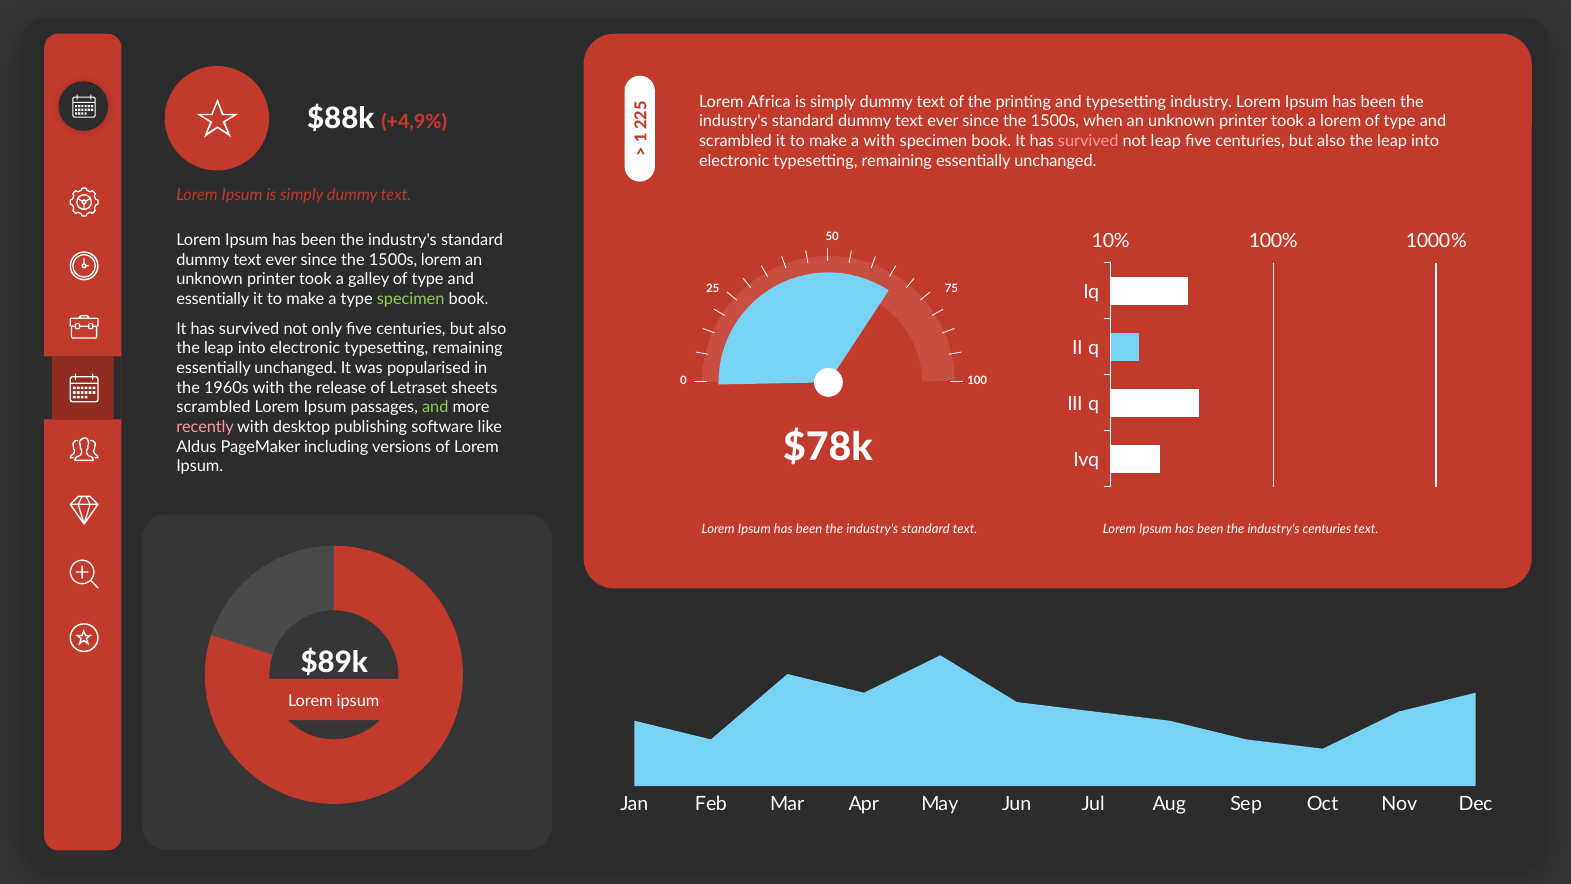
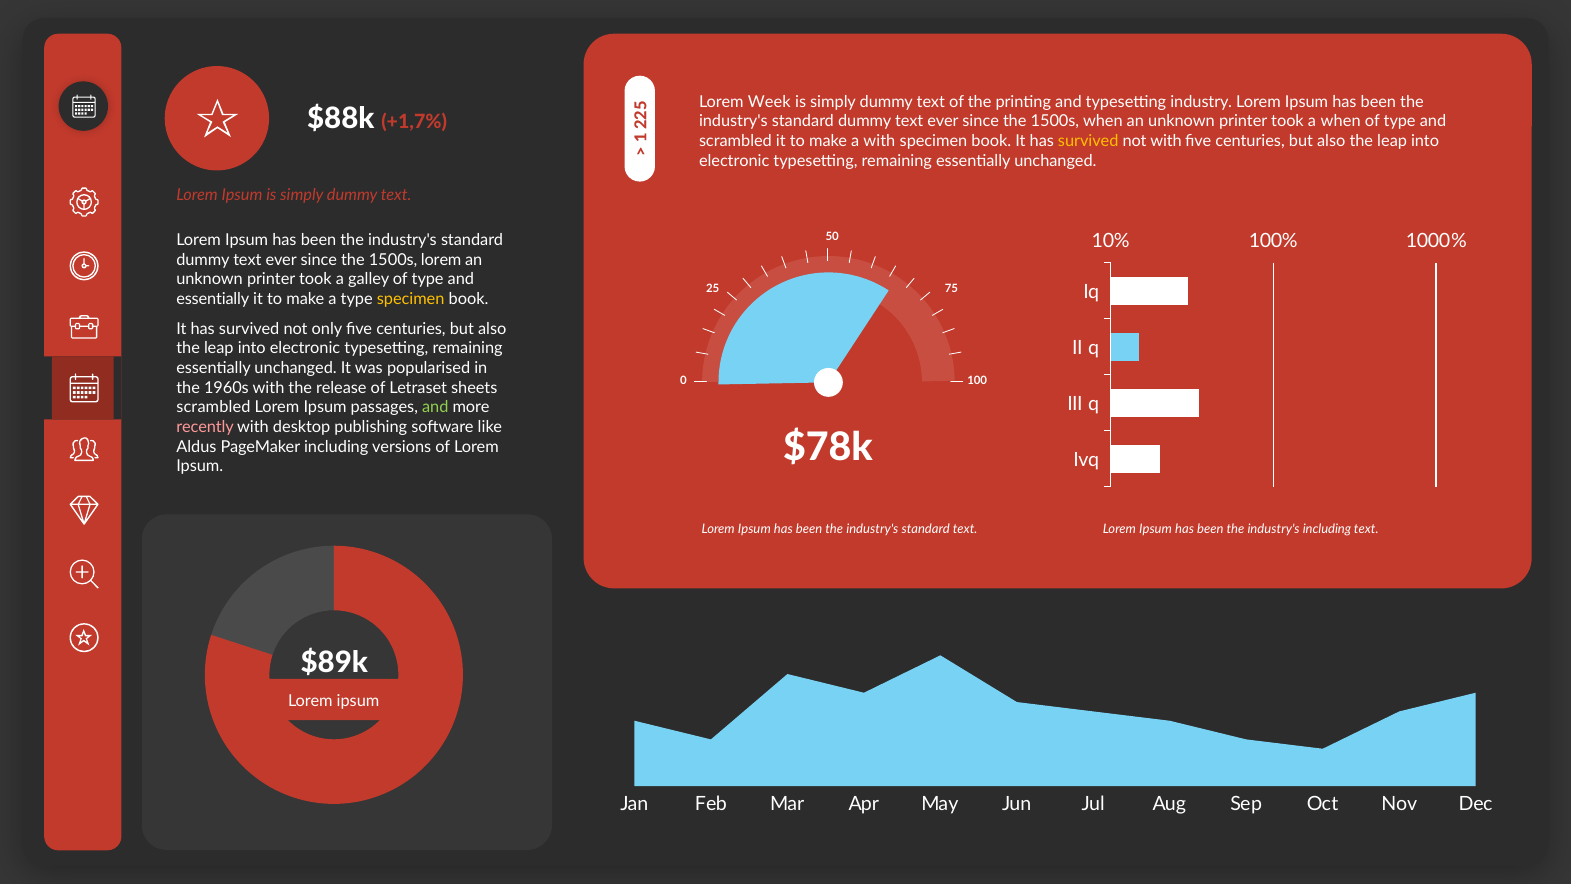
Africa: Africa -> Week
+4,9%: +4,9% -> +1,7%
a lorem: lorem -> when
survived at (1088, 141) colour: pink -> yellow
not leap: leap -> with
specimen at (411, 299) colour: light green -> yellow
industry's centuries: centuries -> including
